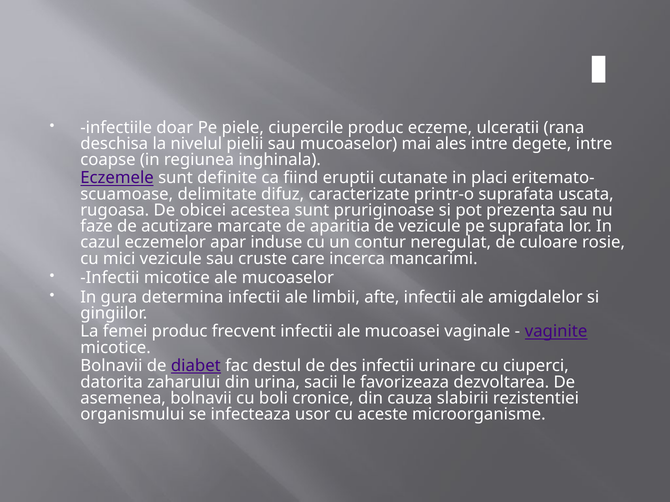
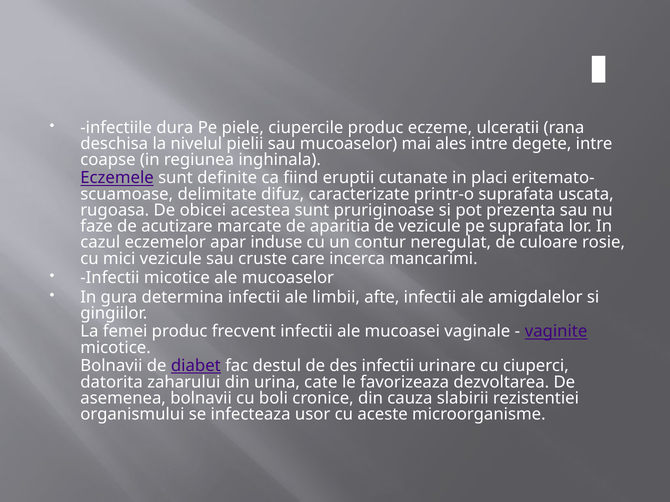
doar: doar -> dura
sacii: sacii -> cate
